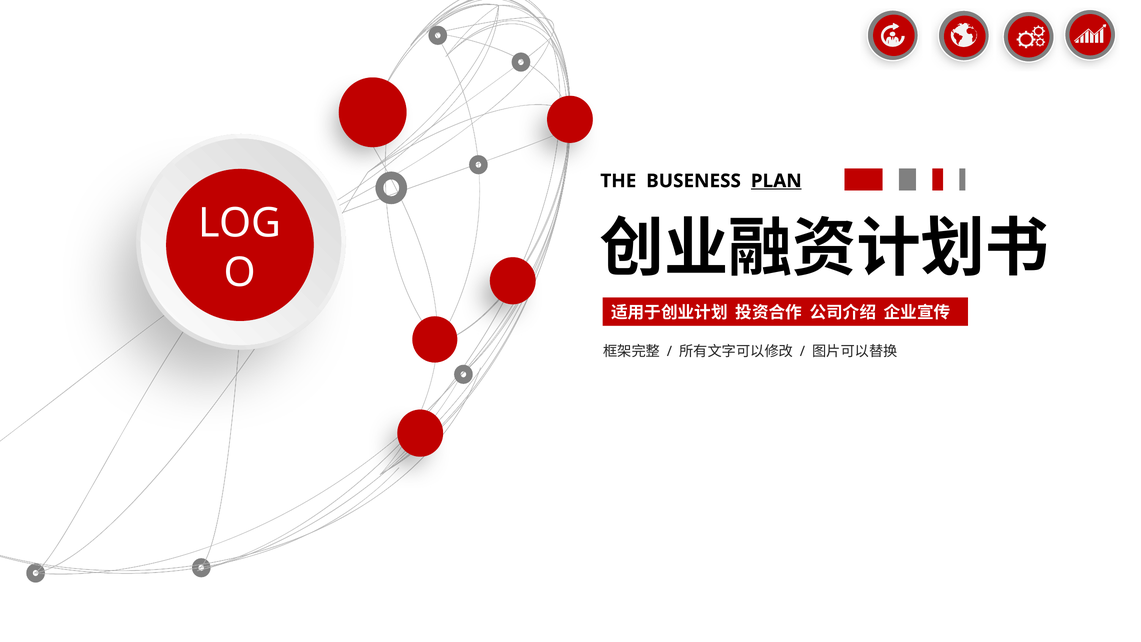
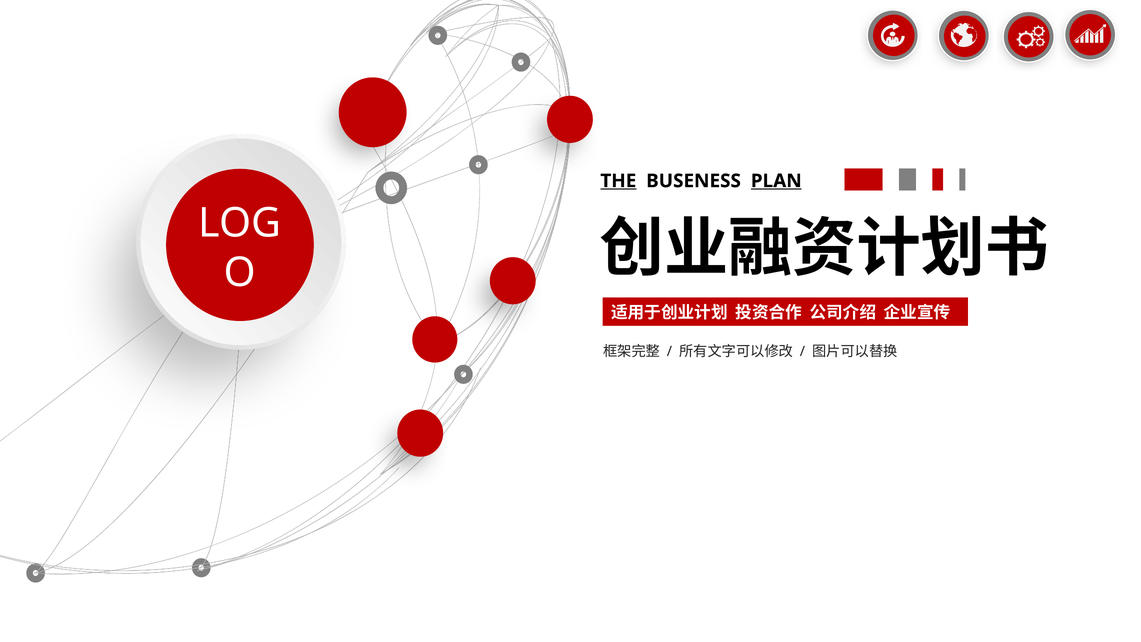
THE underline: none -> present
